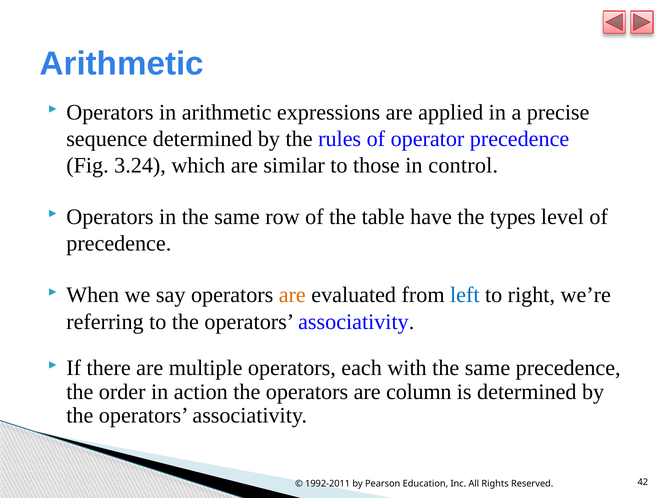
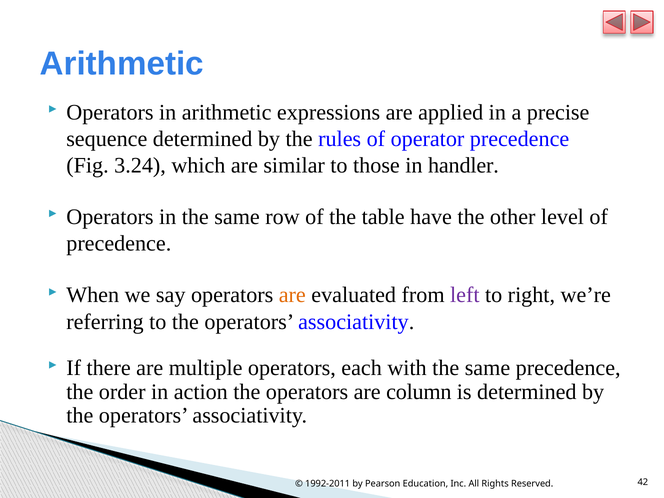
control: control -> handler
types: types -> other
left colour: blue -> purple
